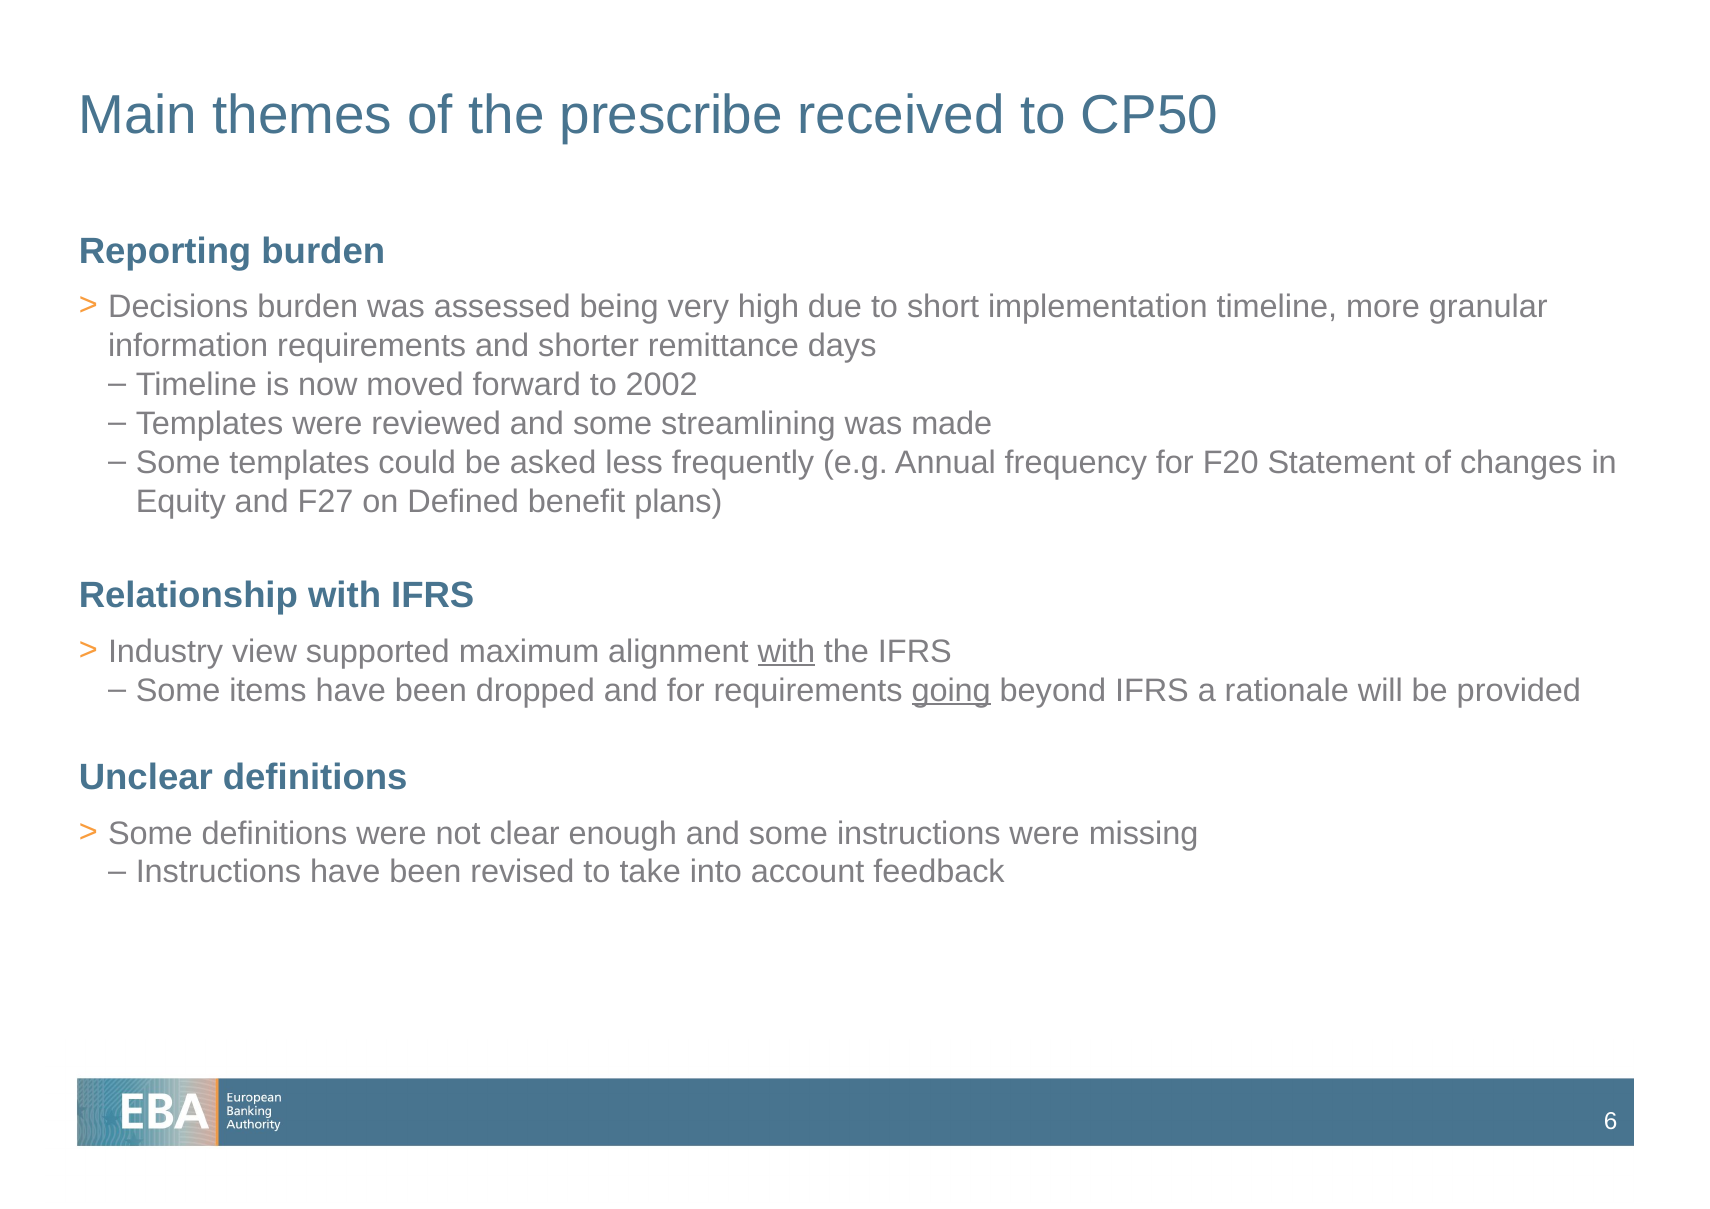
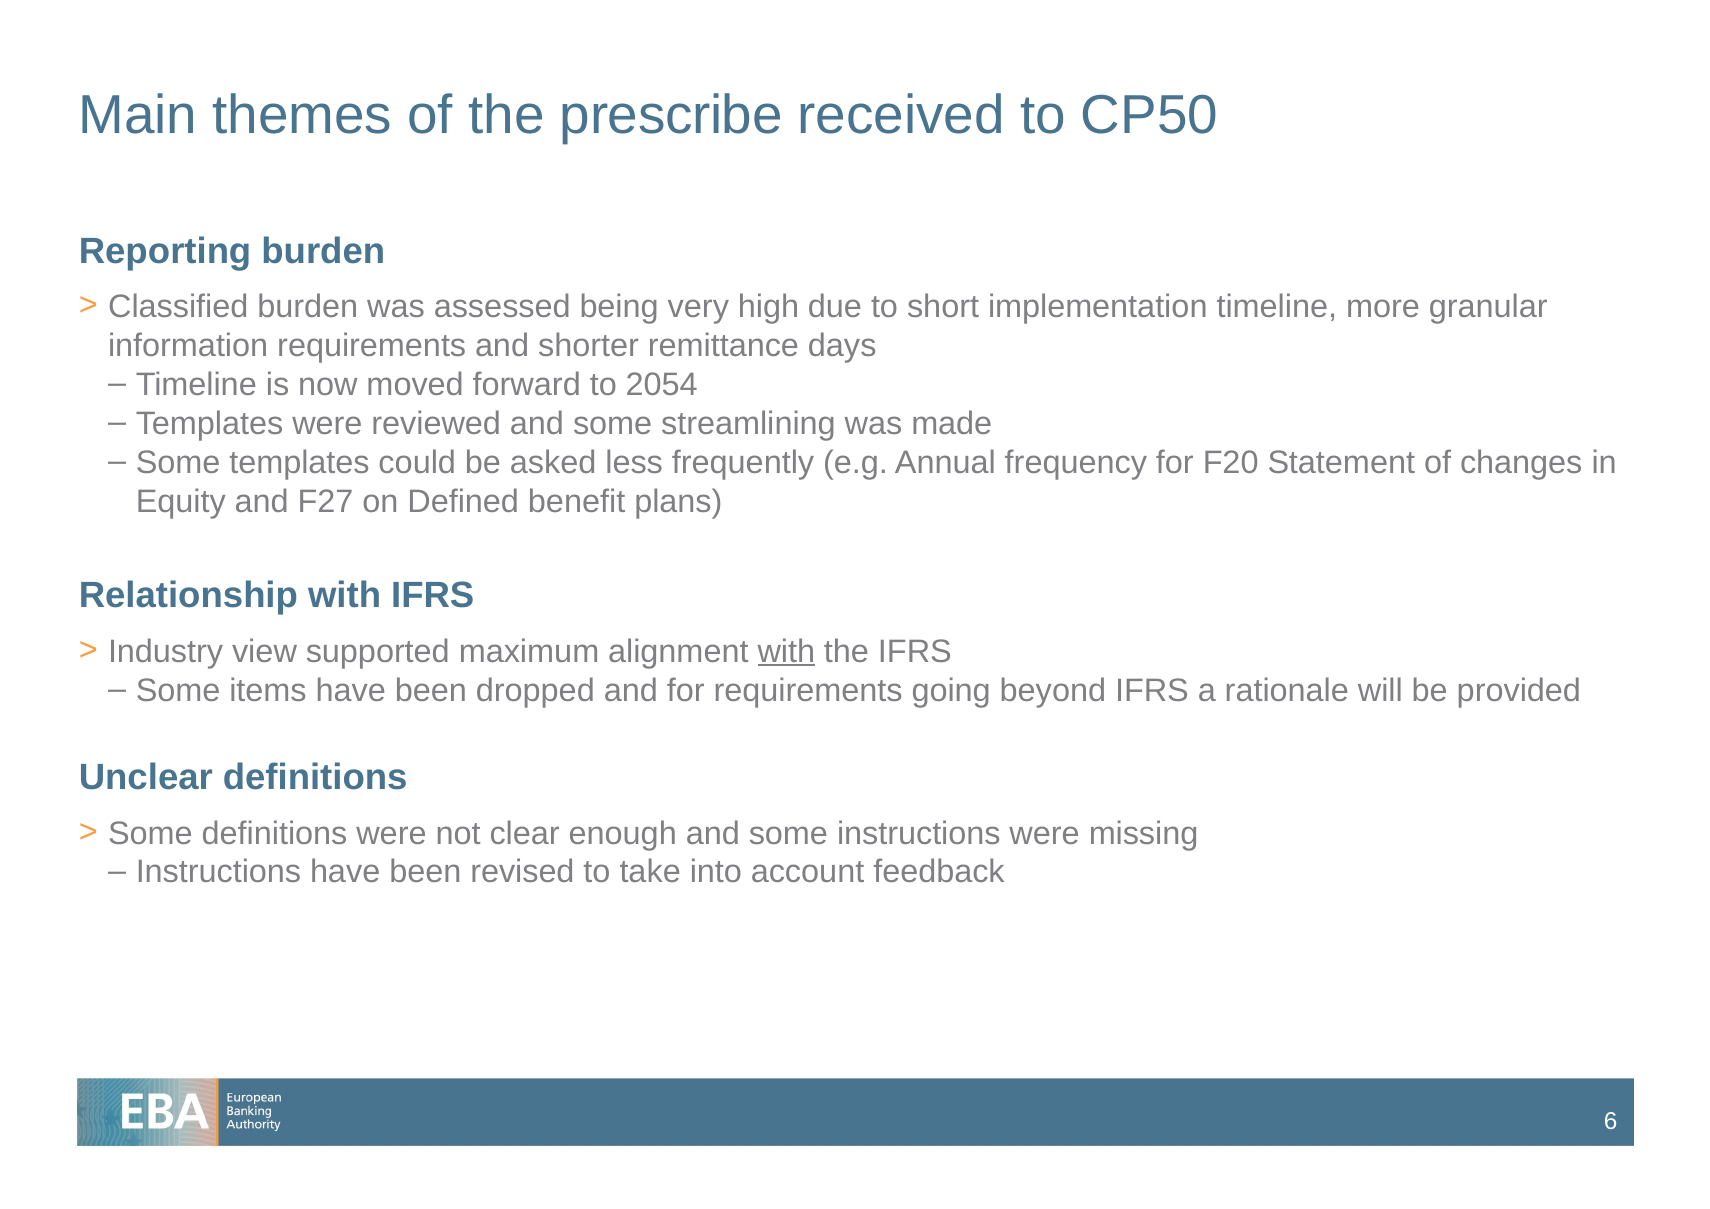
Decisions: Decisions -> Classified
2002: 2002 -> 2054
going underline: present -> none
